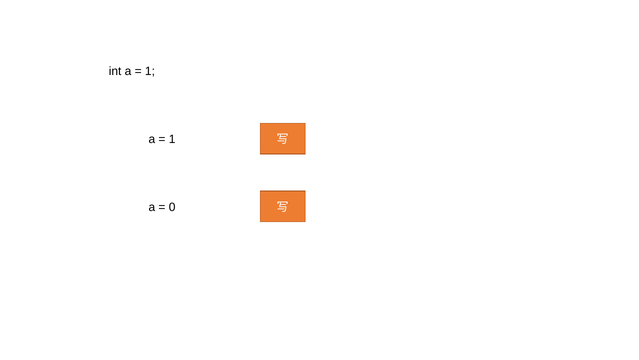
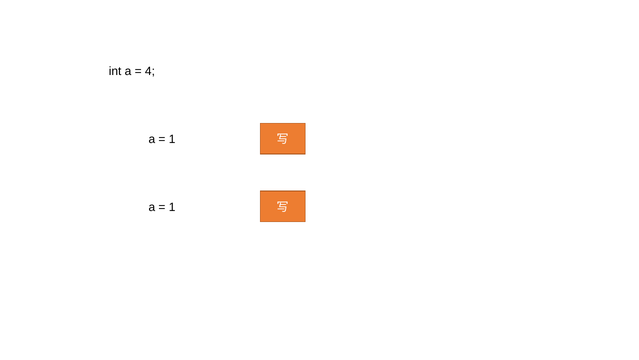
1 at (150, 71): 1 -> 4
0 at (172, 207): 0 -> 1
